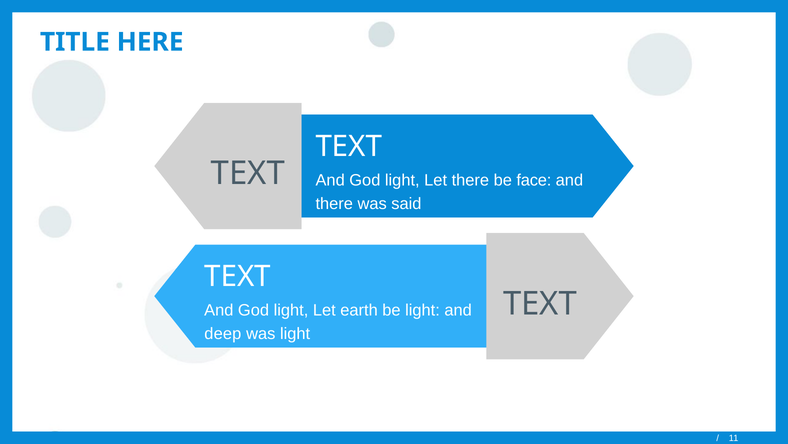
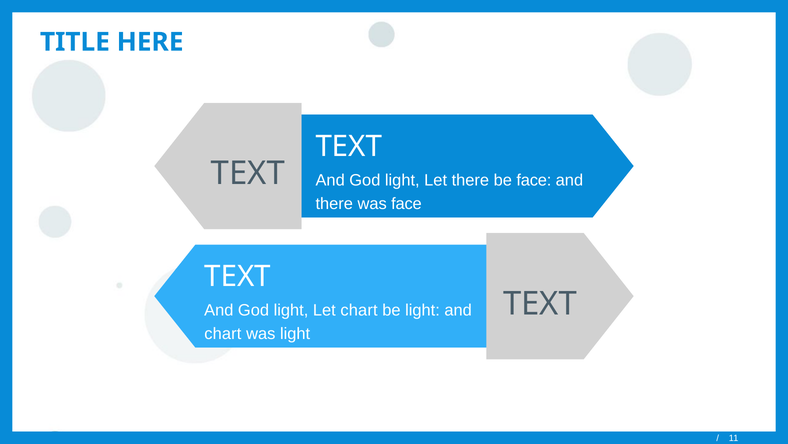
was said: said -> face
Let earth: earth -> chart
deep at (223, 333): deep -> chart
